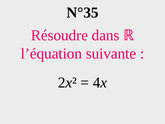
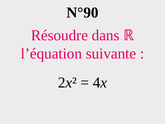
N°35: N°35 -> N°90
